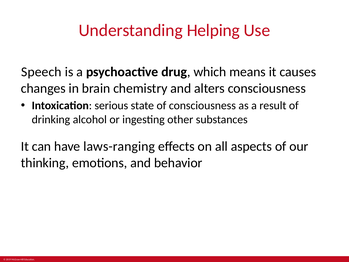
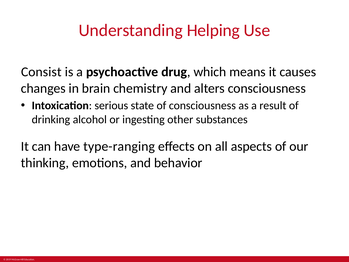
Speech: Speech -> Consist
laws-ranging: laws-ranging -> type-ranging
